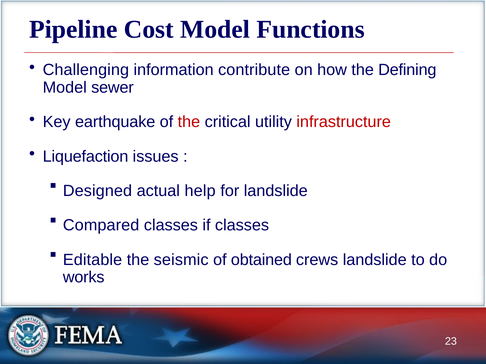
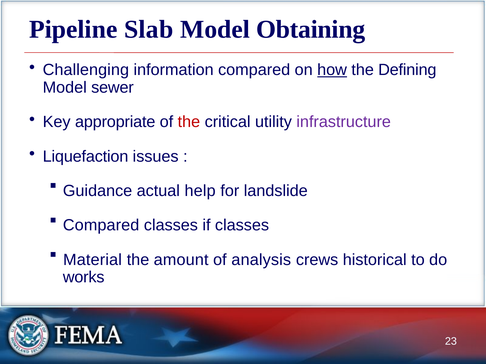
Cost: Cost -> Slab
Functions: Functions -> Obtaining
information contribute: contribute -> compared
how underline: none -> present
earthquake: earthquake -> appropriate
infrastructure colour: red -> purple
Designed: Designed -> Guidance
Editable: Editable -> Material
seismic: seismic -> amount
obtained: obtained -> analysis
crews landslide: landslide -> historical
